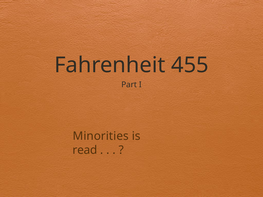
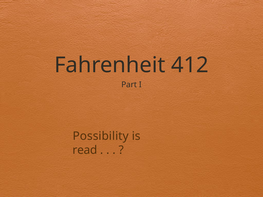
455: 455 -> 412
Minorities: Minorities -> Possibility
